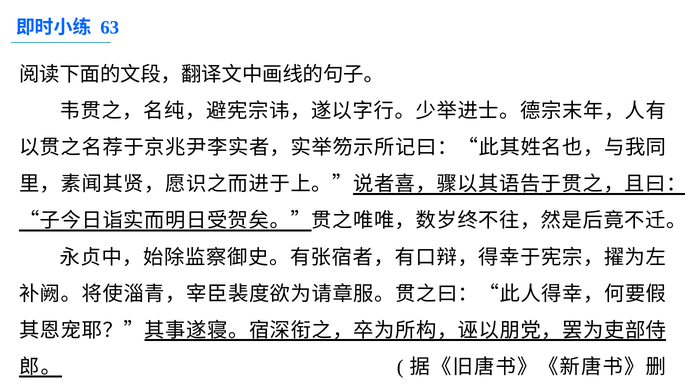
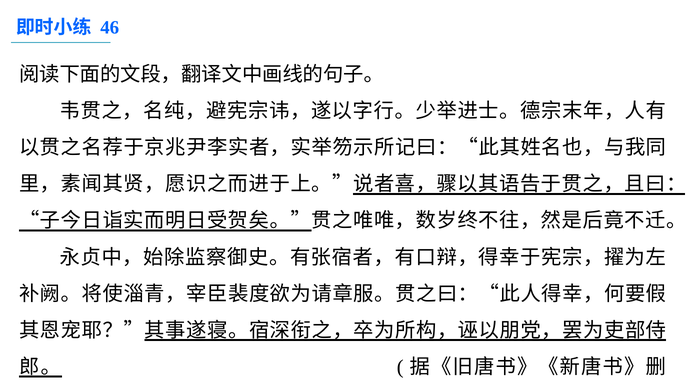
63: 63 -> 46
